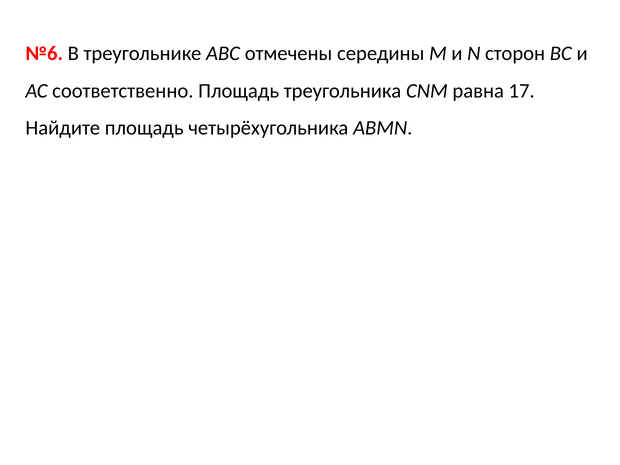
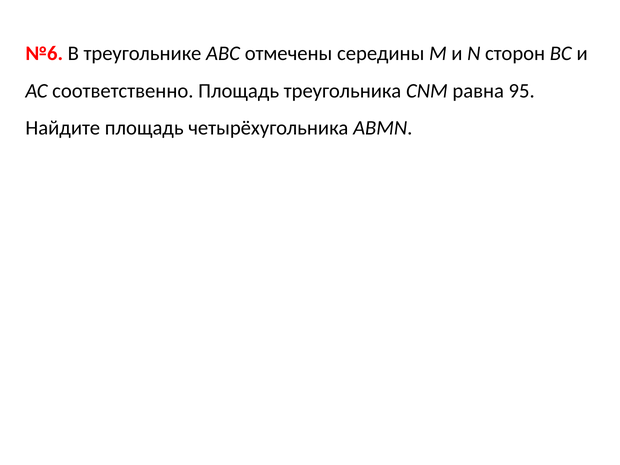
17: 17 -> 95
